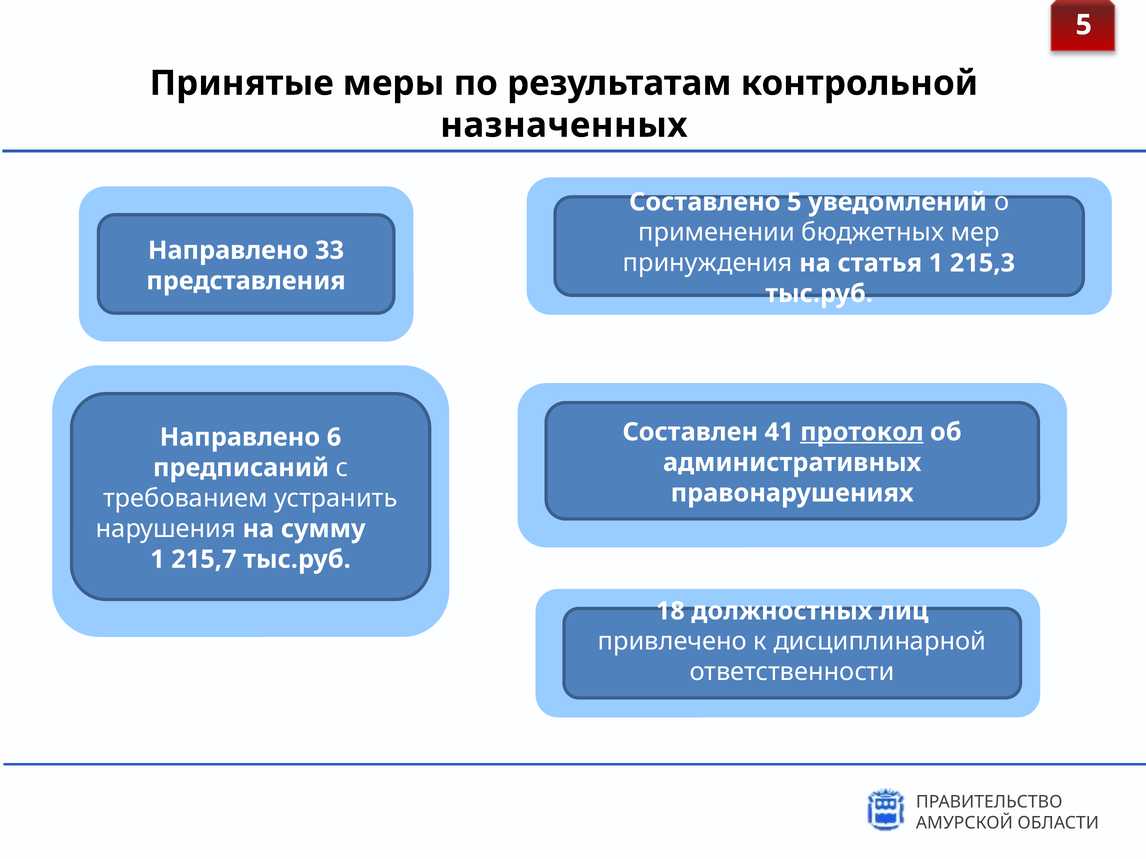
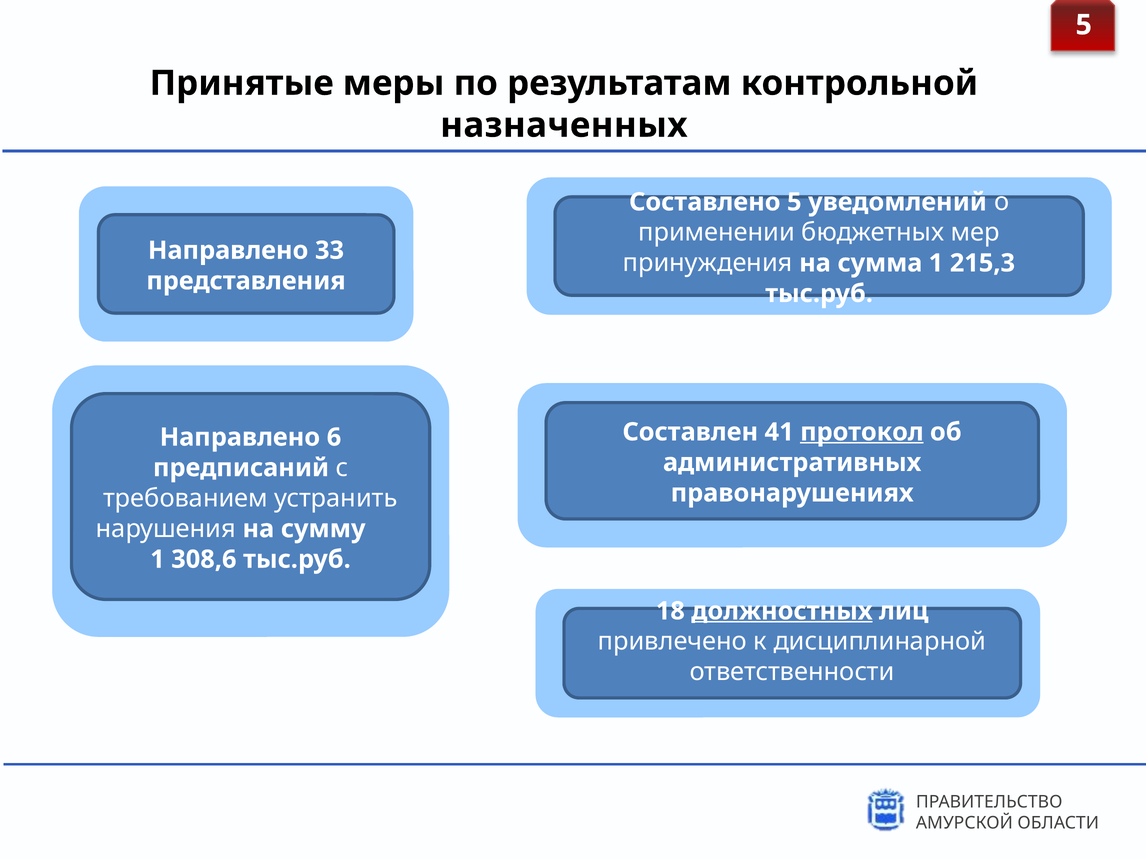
статья: статья -> сумма
215,7: 215,7 -> 308,6
должностных underline: none -> present
